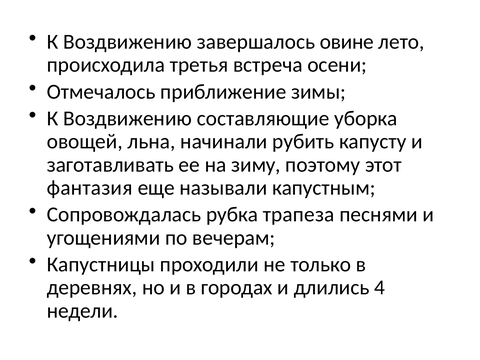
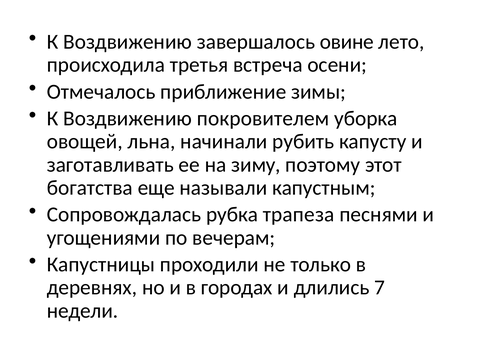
составляющие: составляющие -> покровителем
фантазия: фантазия -> богатства
4: 4 -> 7
